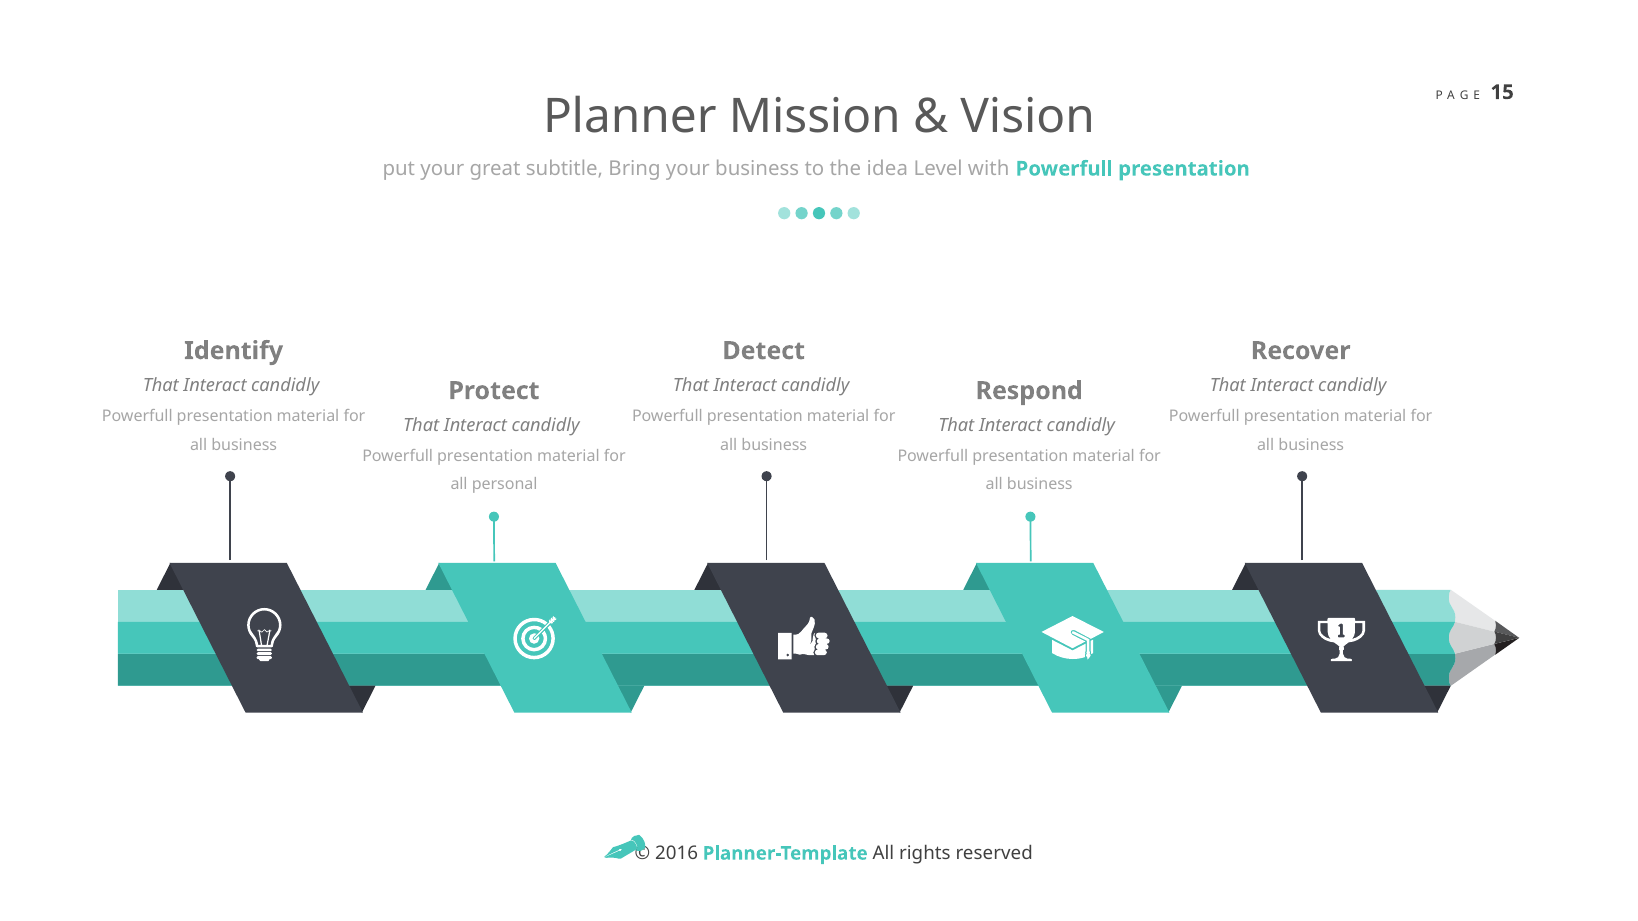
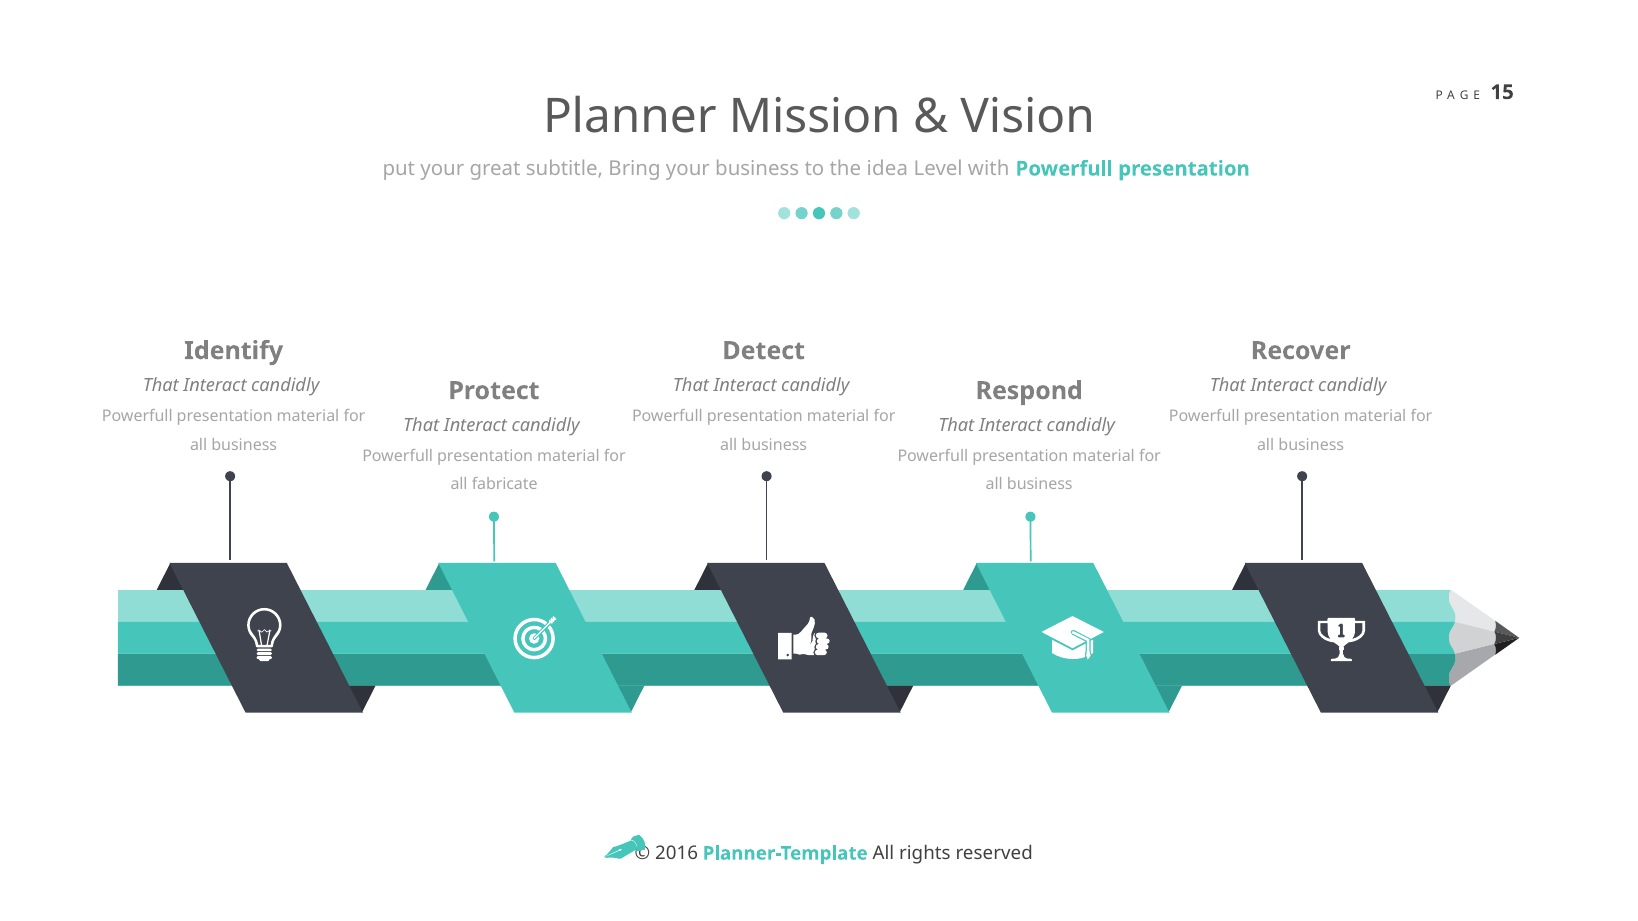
personal: personal -> fabricate
